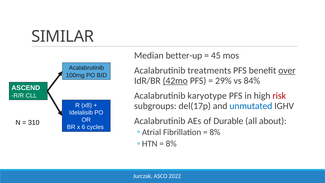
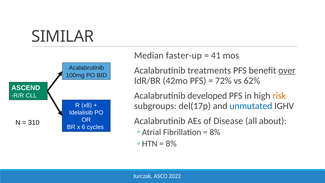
better-up: better-up -> faster-up
45: 45 -> 41
42mo underline: present -> none
29%: 29% -> 72%
84%: 84% -> 62%
karyotype: karyotype -> developed
risk colour: red -> orange
Durable: Durable -> Disease
